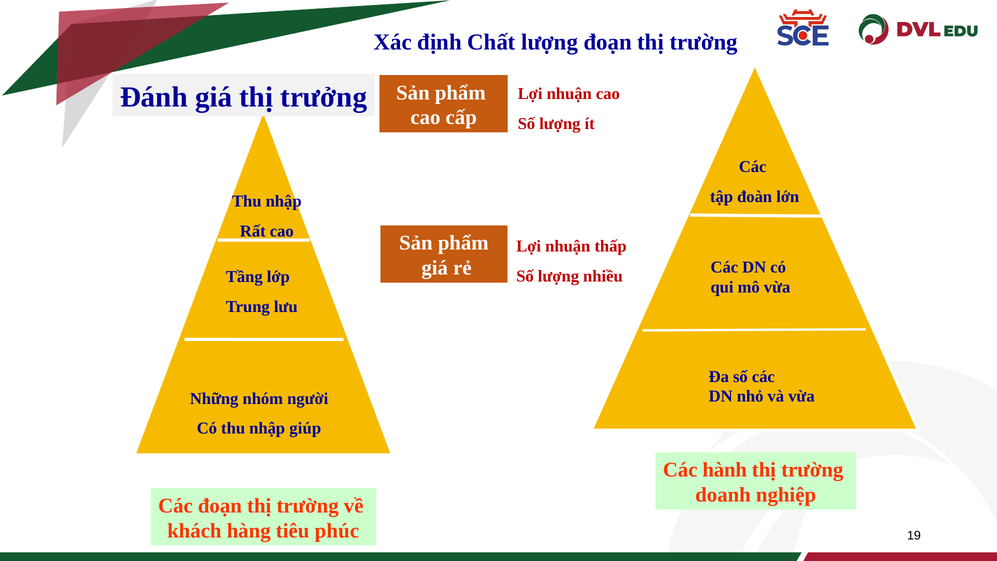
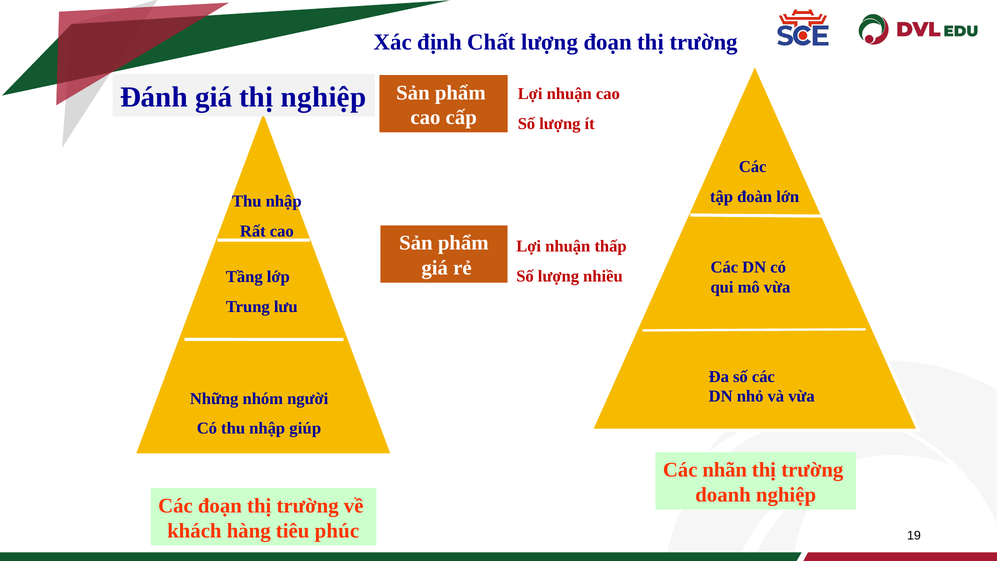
thị trưởng: trưởng -> nghiệp
hành: hành -> nhãn
